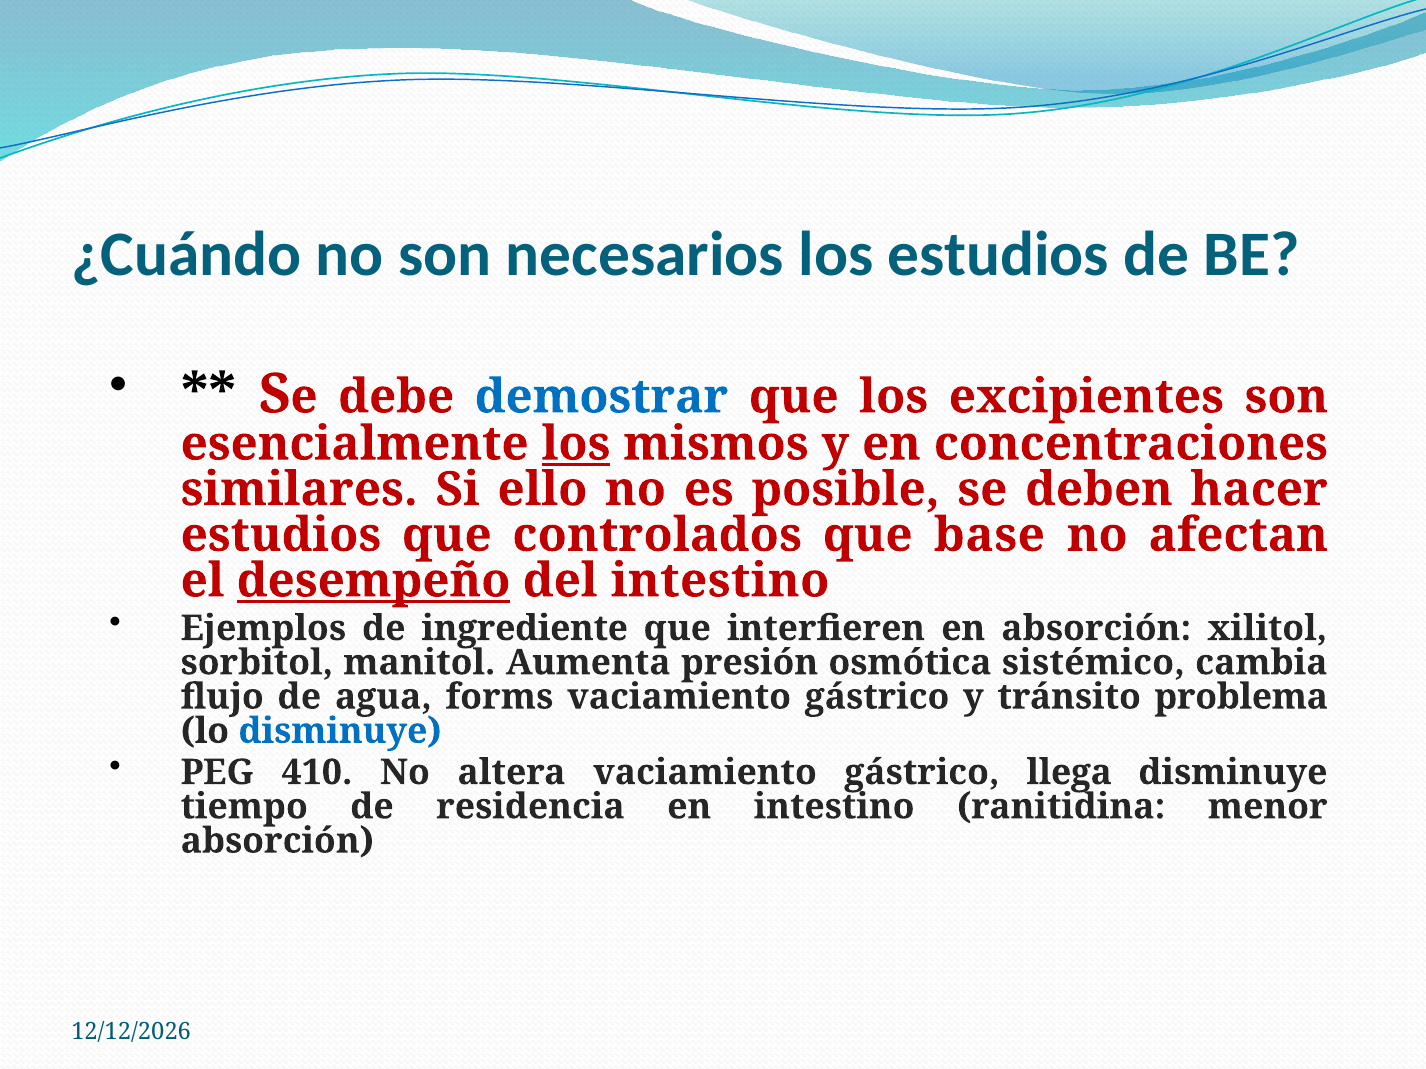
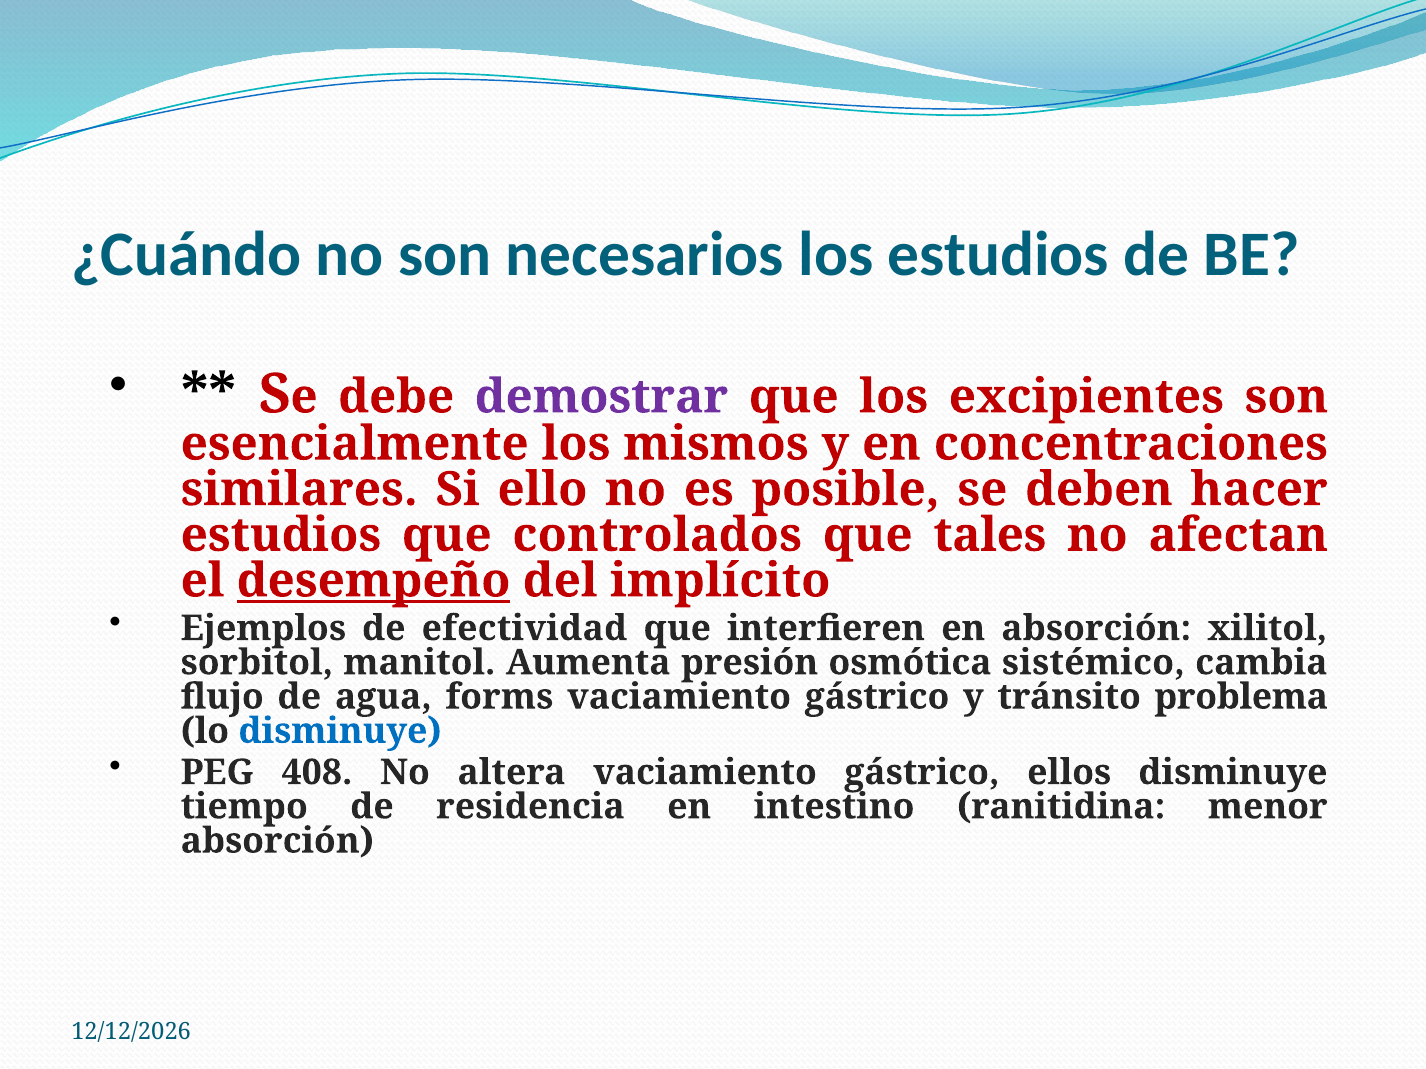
demostrar colour: blue -> purple
los at (576, 444) underline: present -> none
base: base -> tales
del intestino: intestino -> implícito
ingrediente: ingrediente -> efectividad
410: 410 -> 408
llega: llega -> ellos
